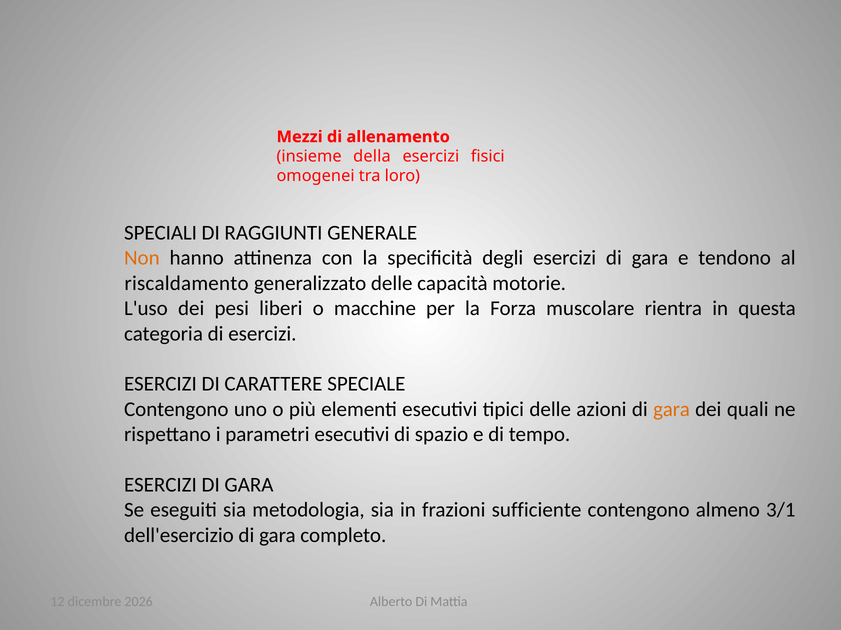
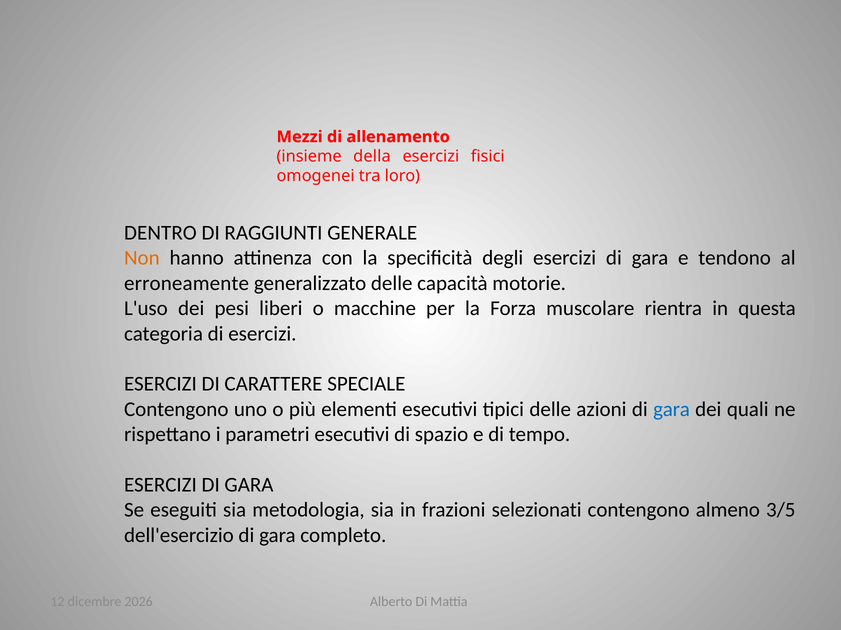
SPECIALI: SPECIALI -> DENTRO
riscaldamento: riscaldamento -> erroneamente
gara at (672, 410) colour: orange -> blue
sufficiente: sufficiente -> selezionati
3/1: 3/1 -> 3/5
